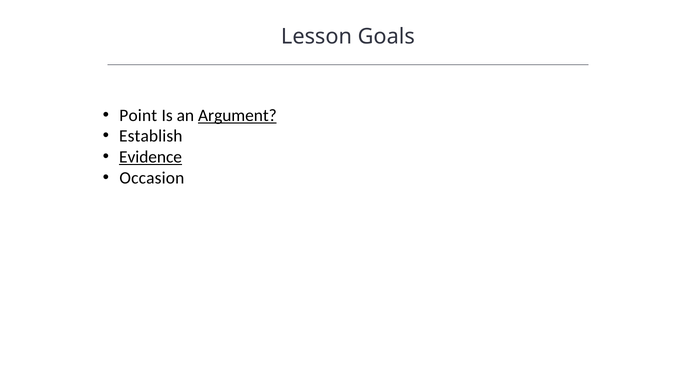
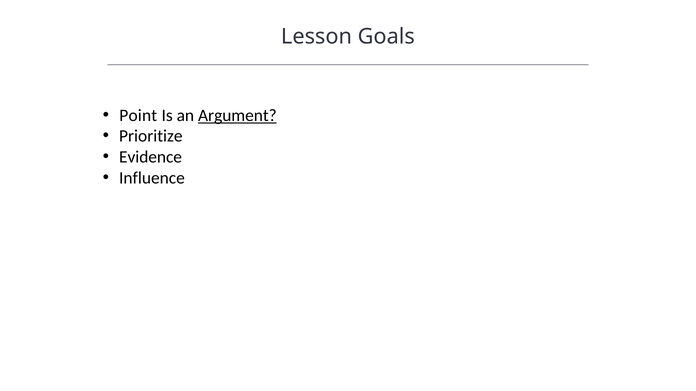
Establish: Establish -> Prioritize
Evidence underline: present -> none
Occasion: Occasion -> Influence
